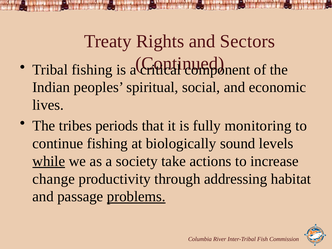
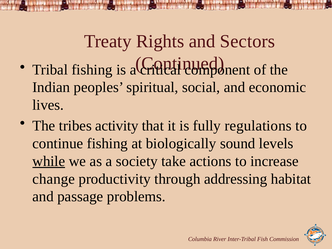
periods: periods -> activity
monitoring: monitoring -> regulations
problems underline: present -> none
